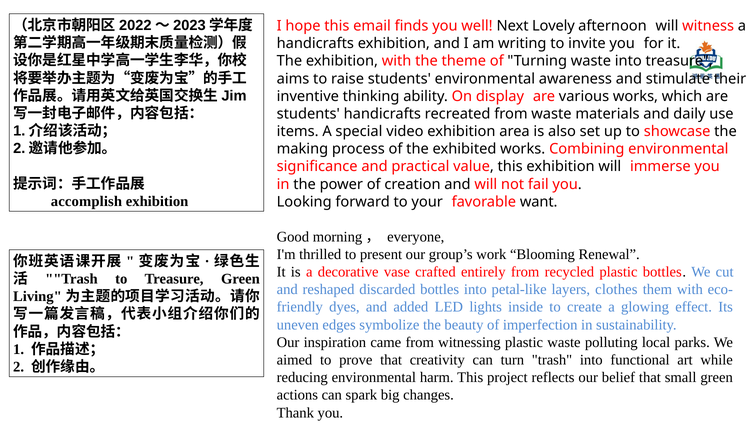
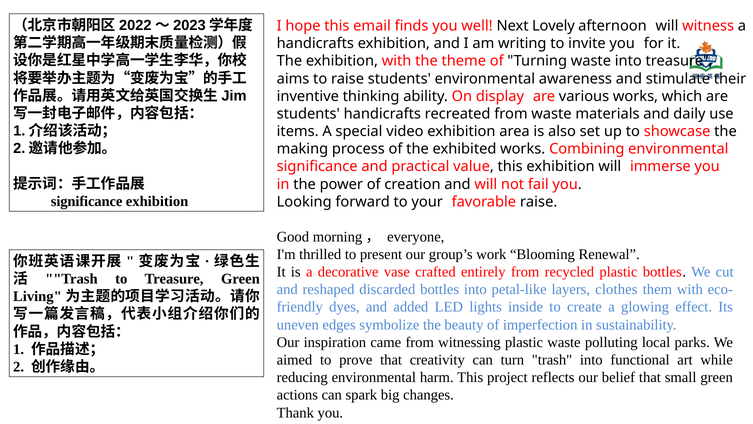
accomplish at (86, 201): accomplish -> significance
favorable want: want -> raise
